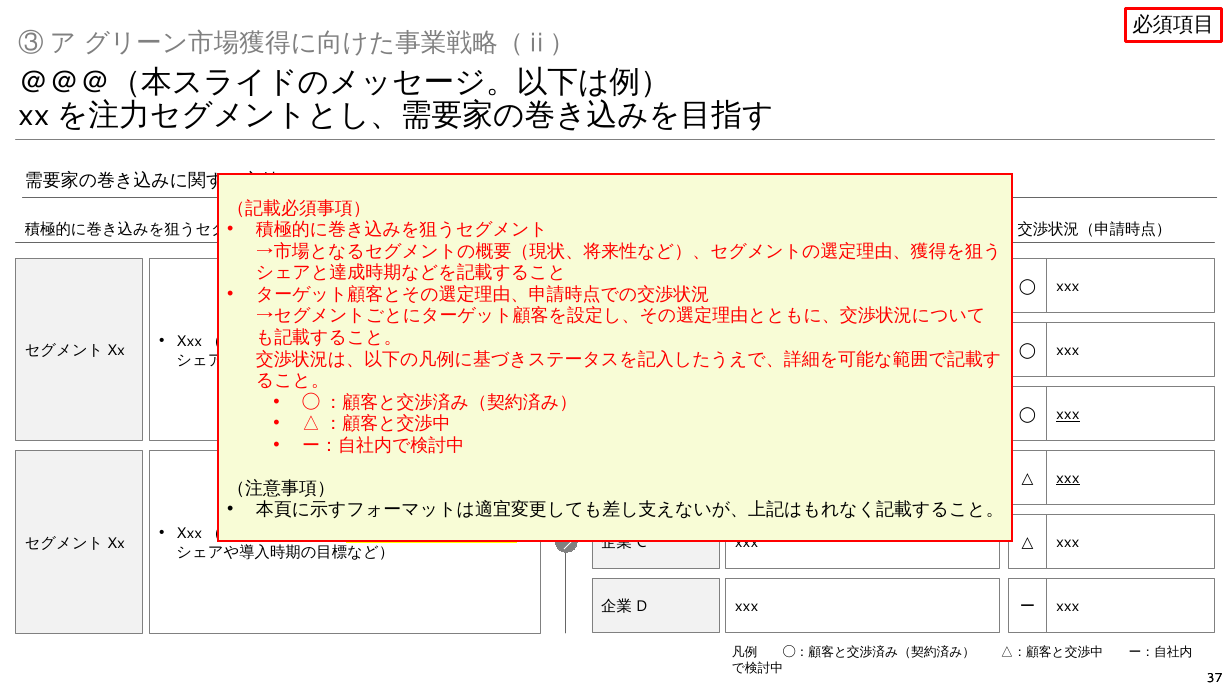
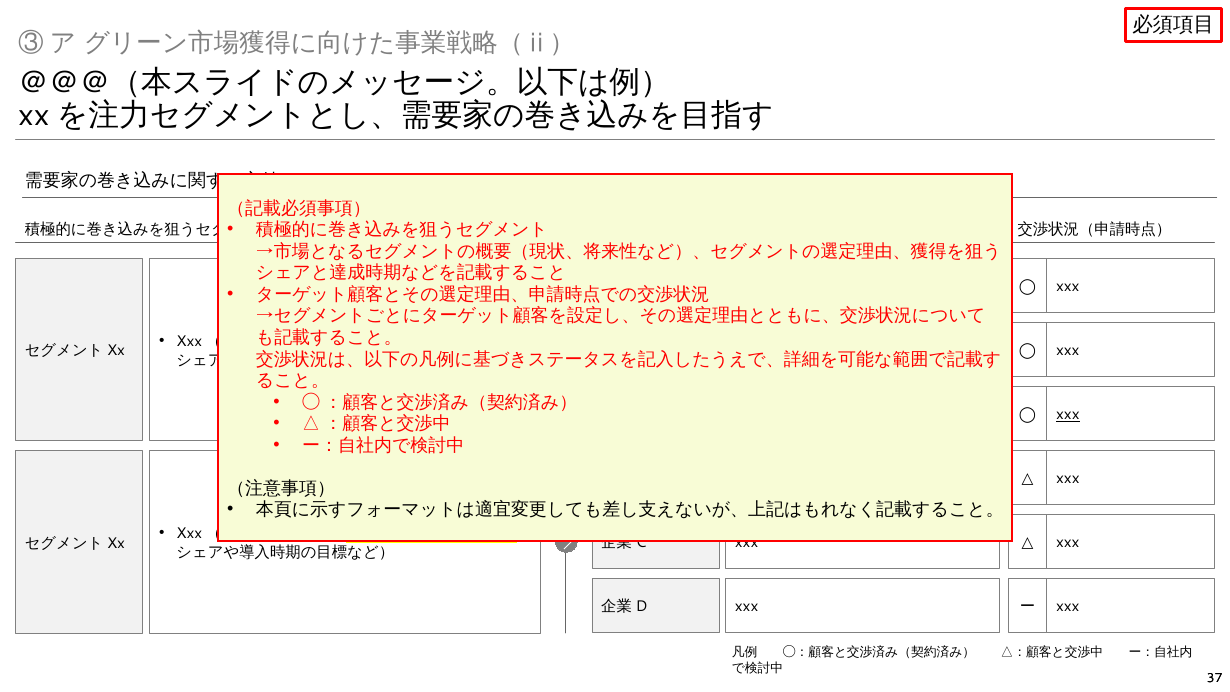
xxx at (1068, 478) underline: present -> none
